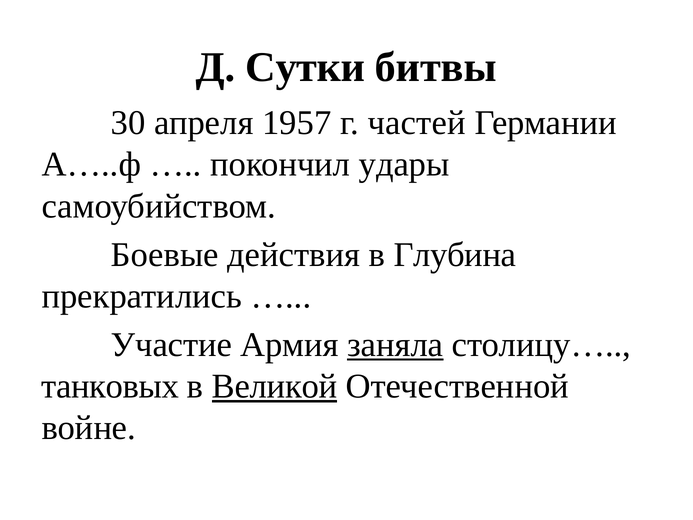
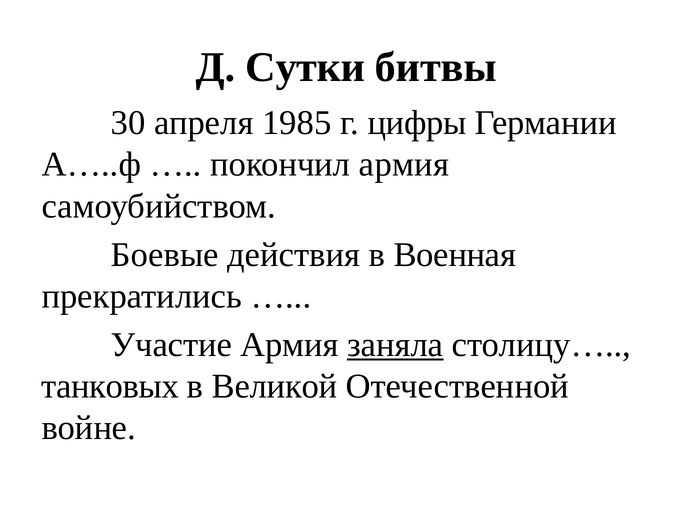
1957: 1957 -> 1985
частей: частей -> цифры
покончил удары: удары -> армия
Глубина: Глубина -> Военная
Великой underline: present -> none
